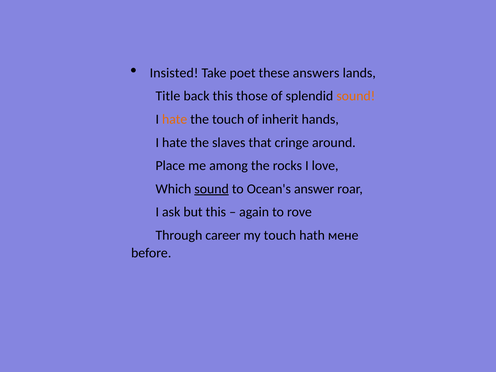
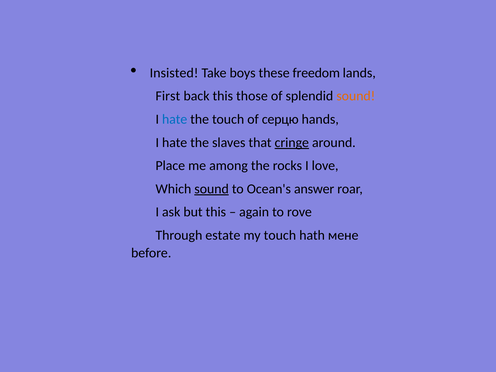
poet: poet -> boys
answers: answers -> freedom
Title: Title -> First
hate at (175, 119) colour: orange -> blue
inherit: inherit -> серцю
cringe underline: none -> present
career: career -> estate
